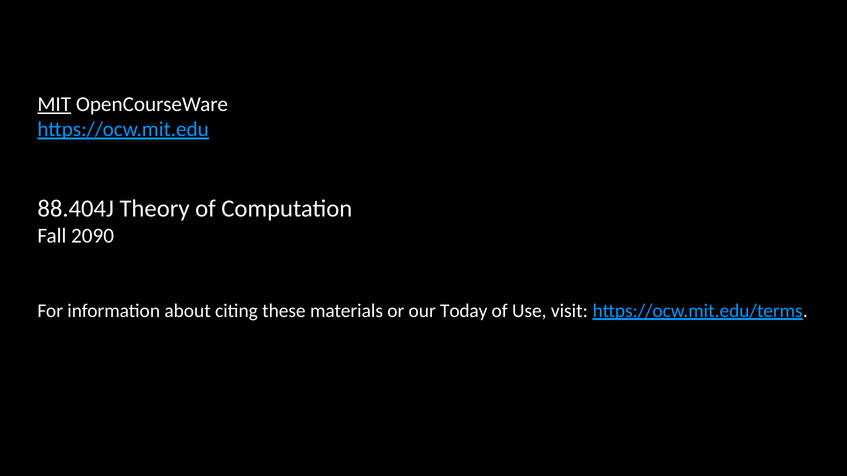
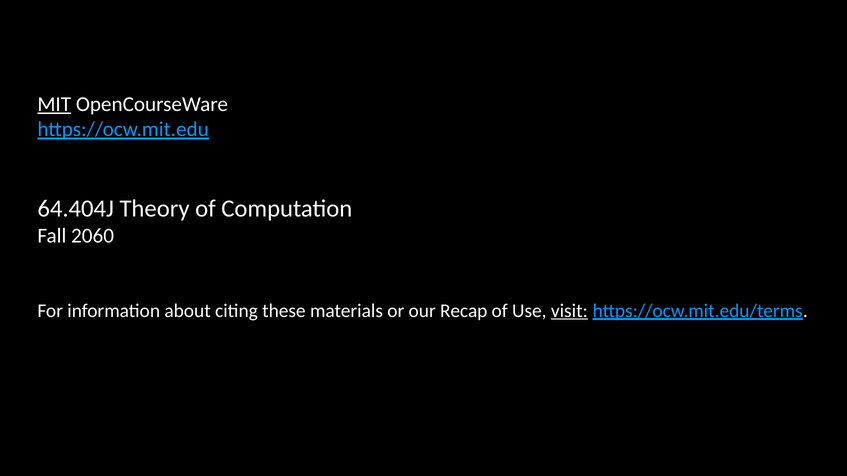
88.404J: 88.404J -> 64.404J
2090: 2090 -> 2060
Today: Today -> Recap
visit underline: none -> present
